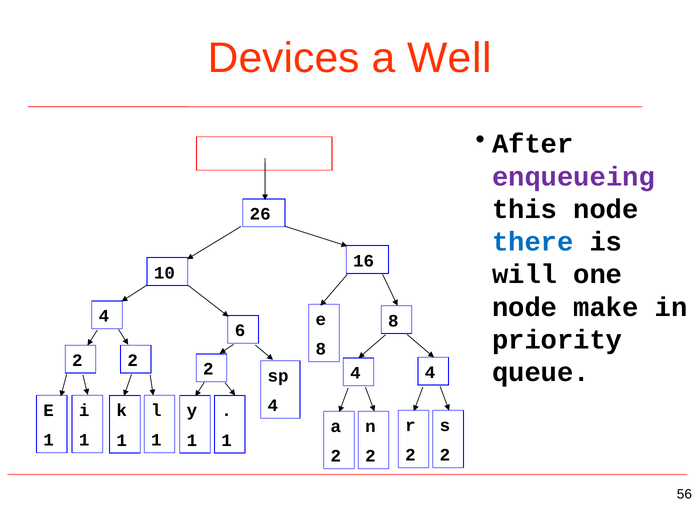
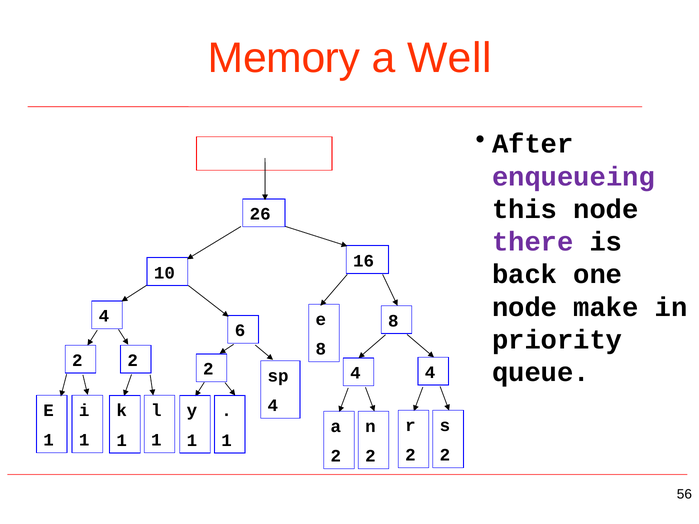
Devices: Devices -> Memory
there colour: blue -> purple
will: will -> back
